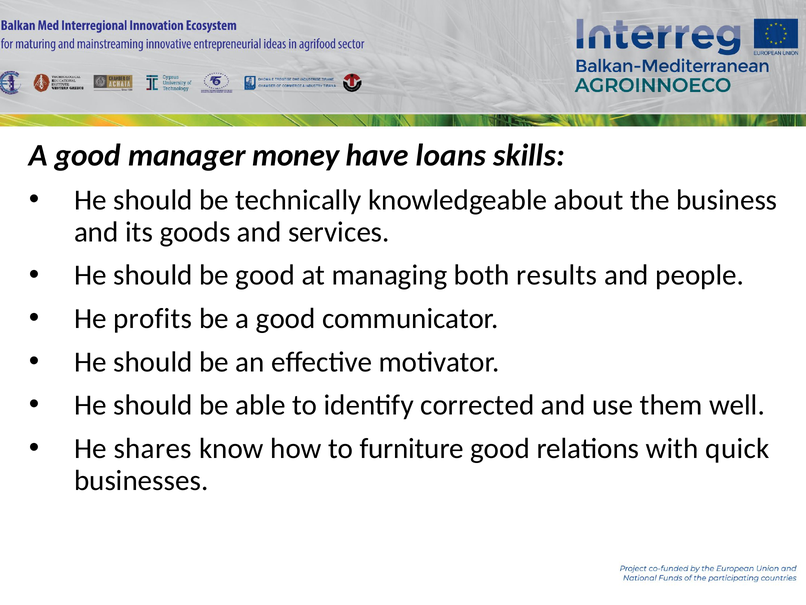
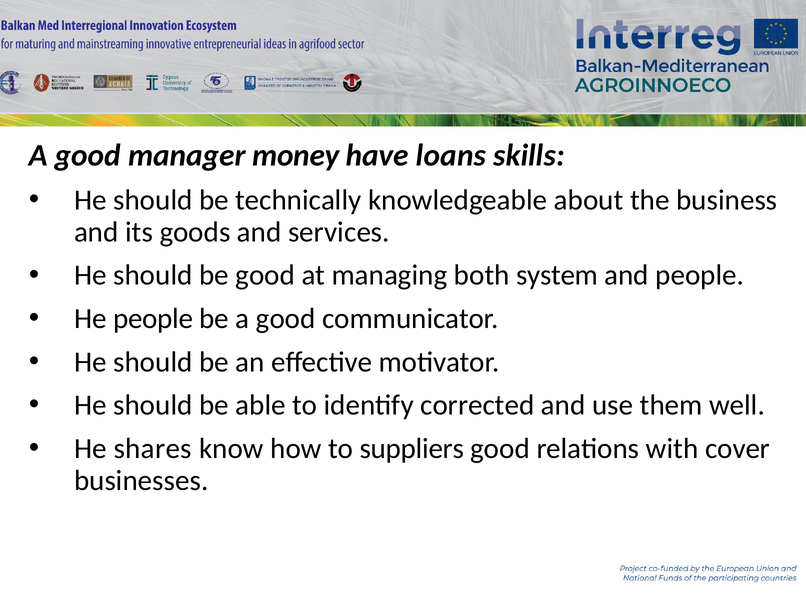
results: results -> system
He profits: profits -> people
furniture: furniture -> suppliers
quick: quick -> cover
